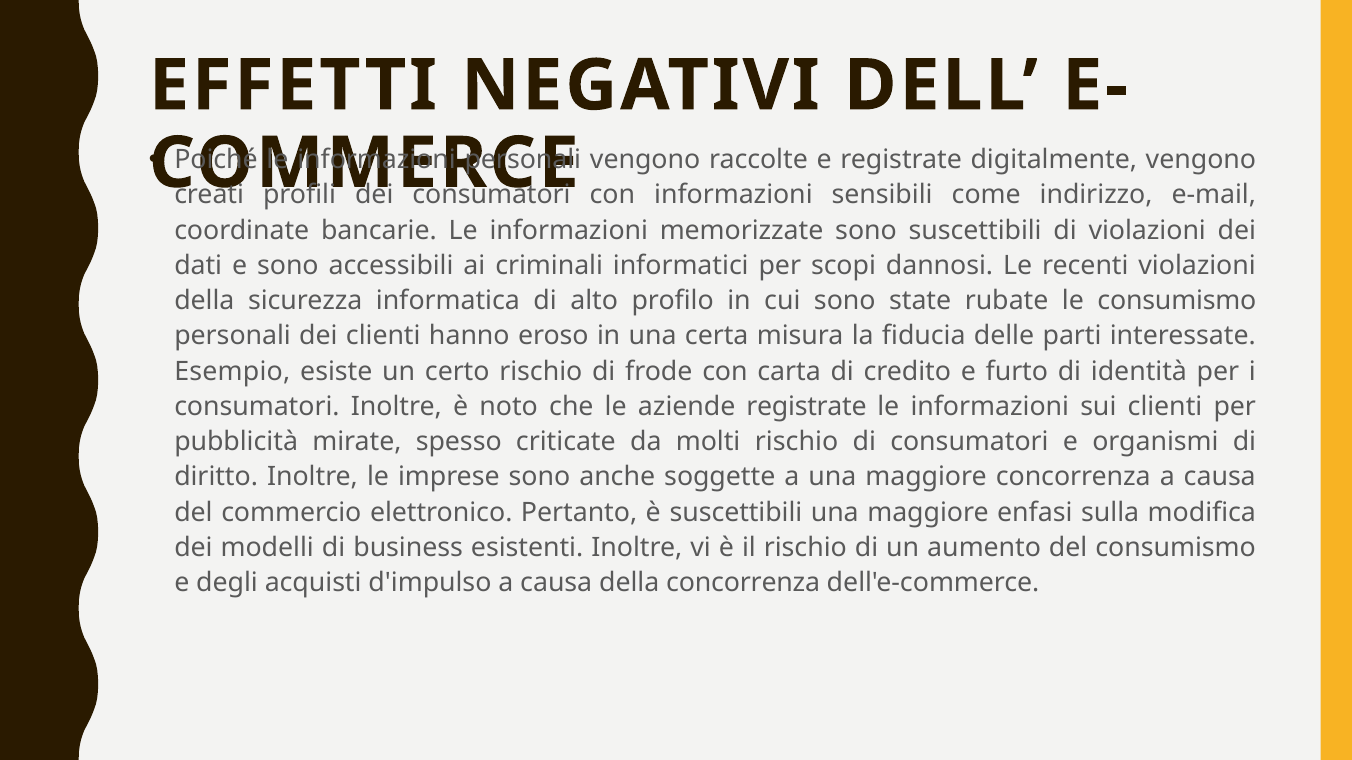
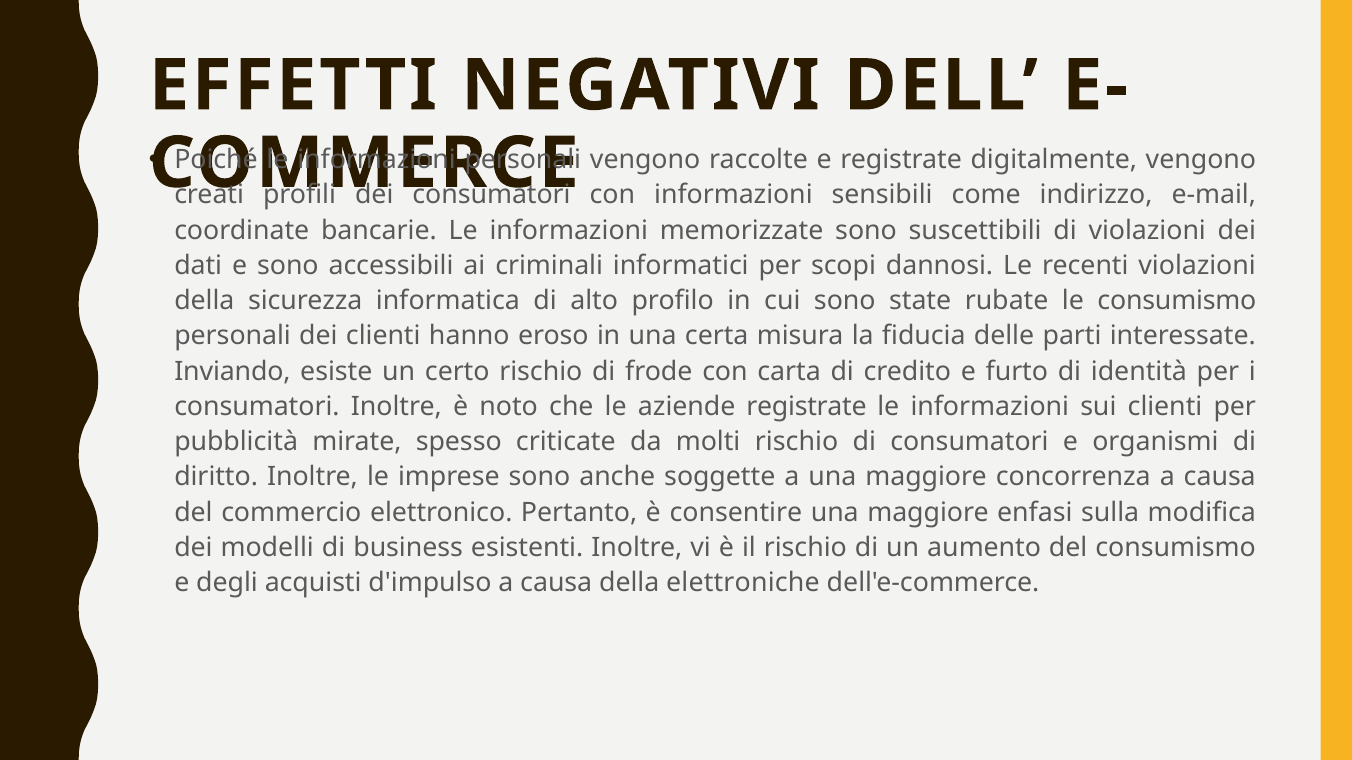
Esempio: Esempio -> Inviando
è suscettibili: suscettibili -> consentire
della concorrenza: concorrenza -> elettroniche
